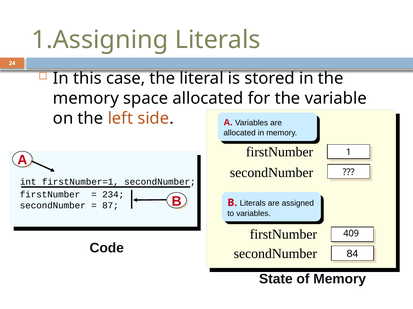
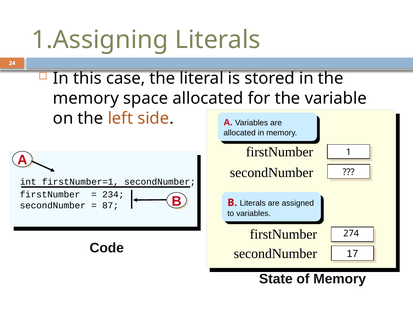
409: 409 -> 274
84: 84 -> 17
